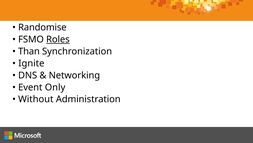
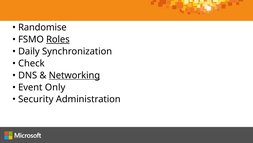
Than: Than -> Daily
Ignite: Ignite -> Check
Networking underline: none -> present
Without: Without -> Security
